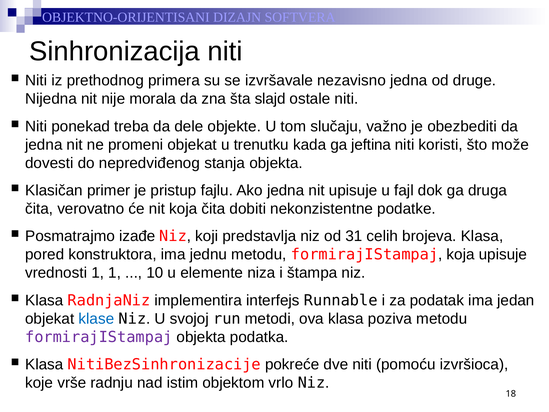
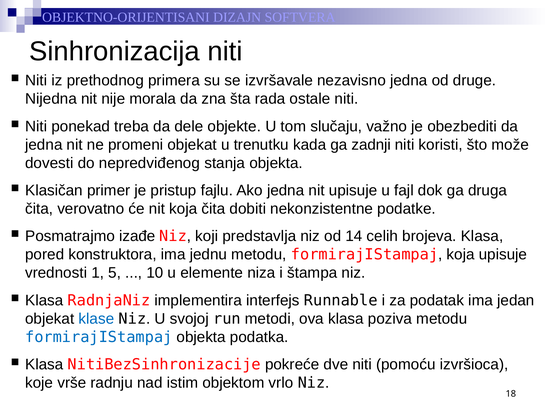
slajd: slajd -> rada
jeftina: jeftina -> zadnji
31: 31 -> 14
1 1: 1 -> 5
formirajIStampaj at (99, 337) colour: purple -> blue
